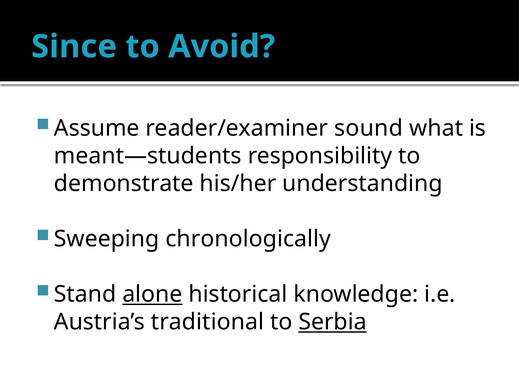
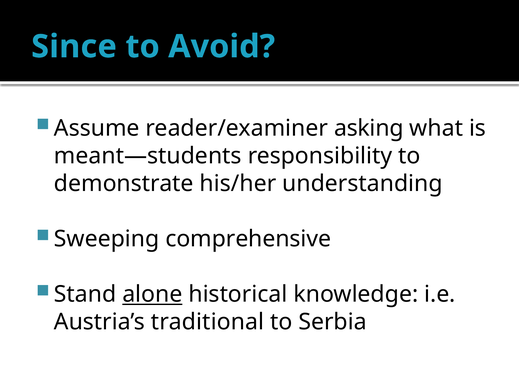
sound: sound -> asking
chronologically: chronologically -> comprehensive
Serbia underline: present -> none
